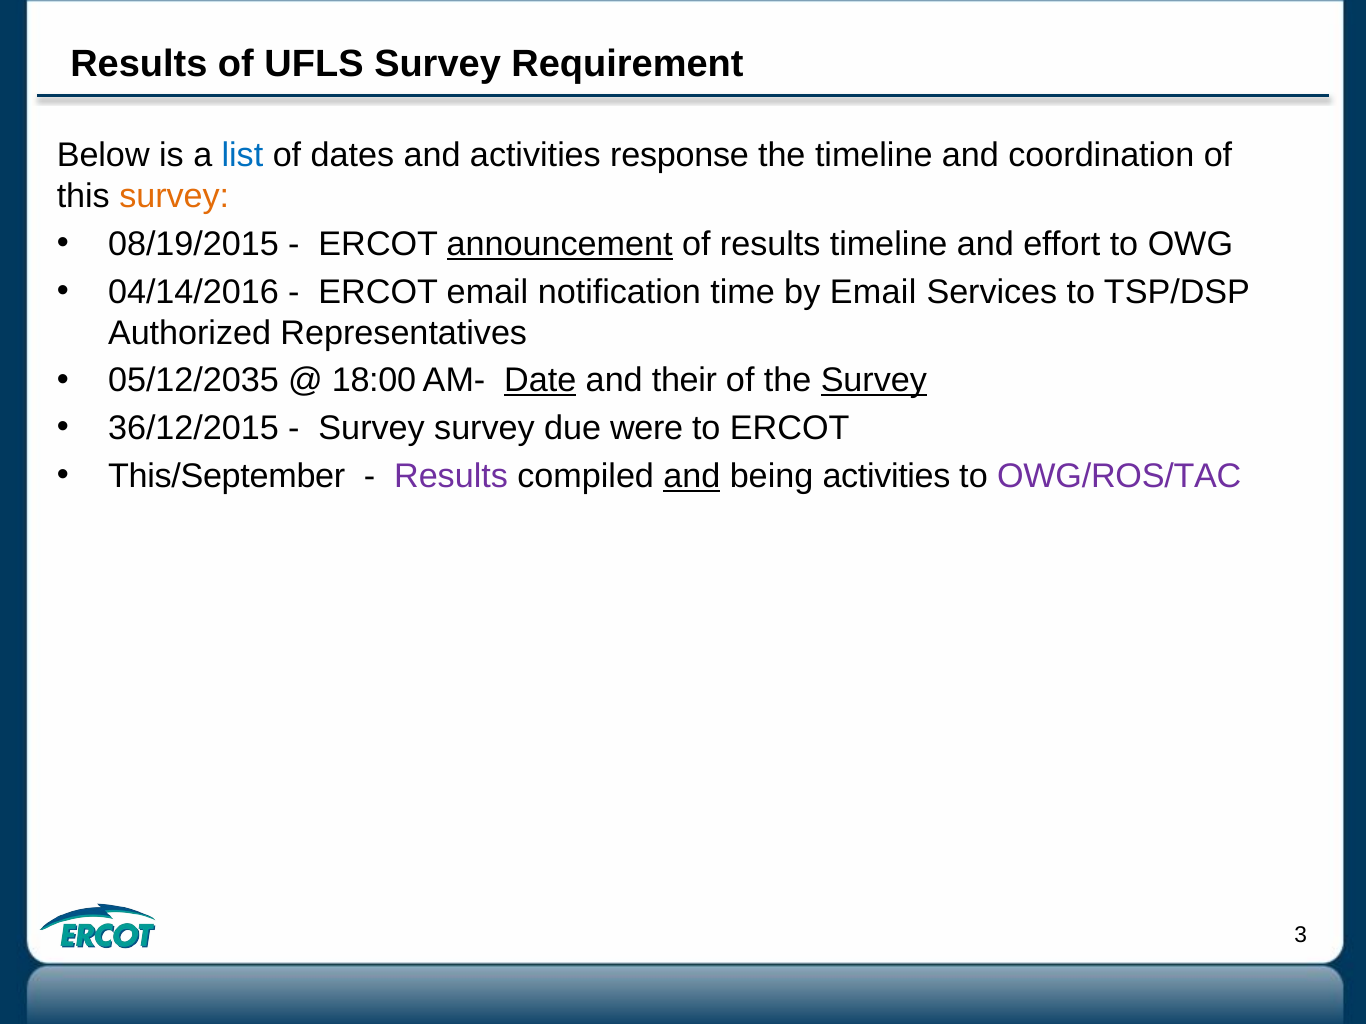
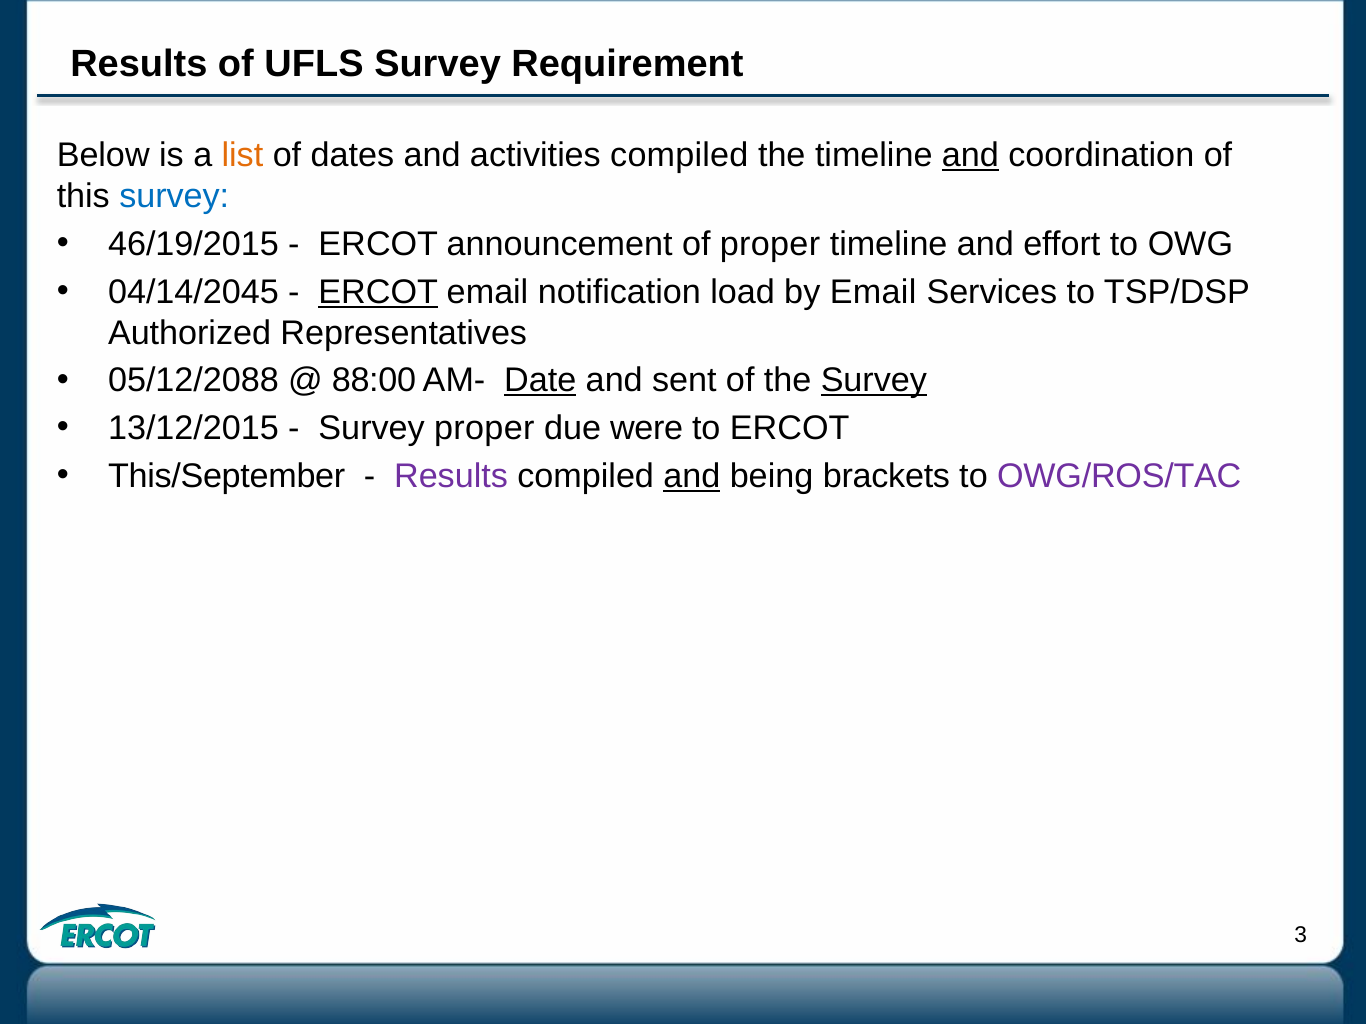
list colour: blue -> orange
activities response: response -> compiled
and at (970, 156) underline: none -> present
survey at (174, 196) colour: orange -> blue
08/19/2015: 08/19/2015 -> 46/19/2015
announcement underline: present -> none
of results: results -> proper
04/14/2016: 04/14/2016 -> 04/14/2045
ERCOT at (378, 292) underline: none -> present
time: time -> load
05/12/2035: 05/12/2035 -> 05/12/2088
18:00: 18:00 -> 88:00
their: their -> sent
36/12/2015: 36/12/2015 -> 13/12/2015
Survey survey: survey -> proper
being activities: activities -> brackets
